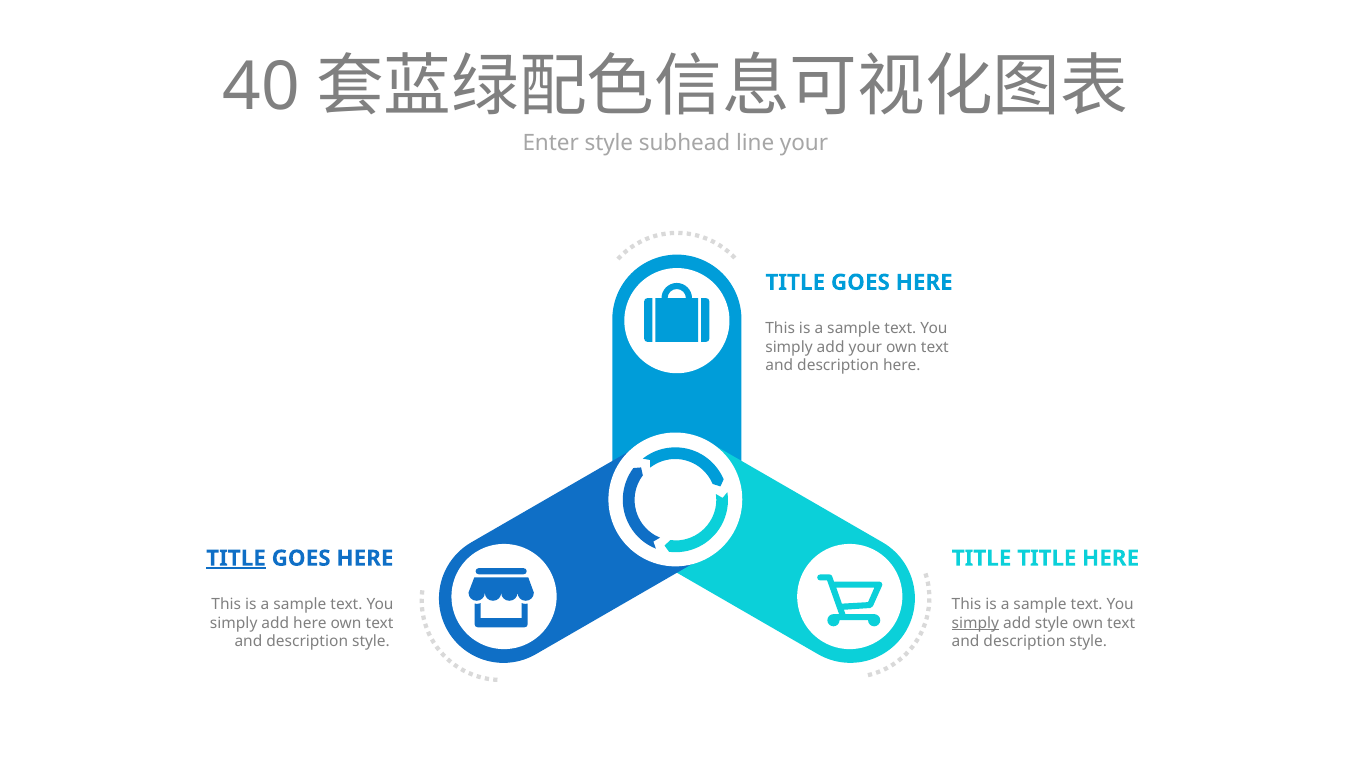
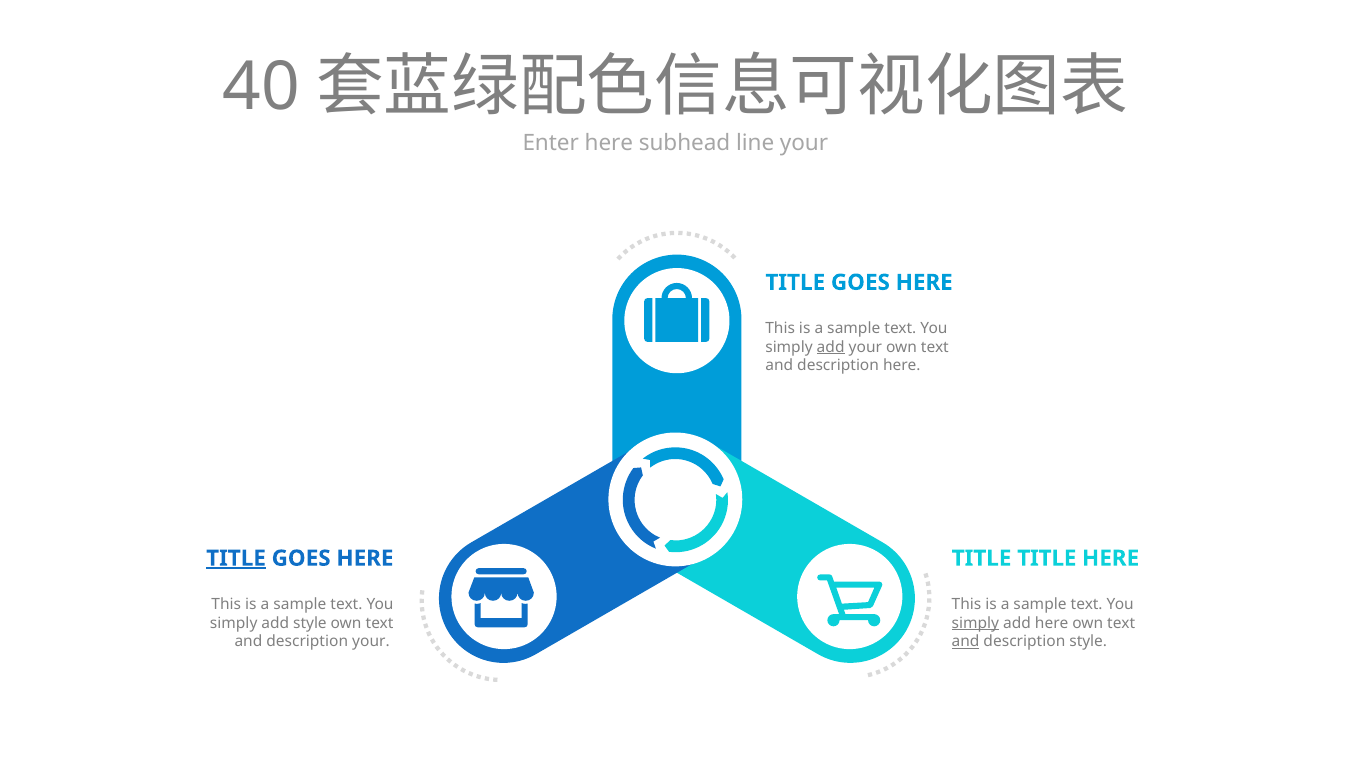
Enter style: style -> here
add at (831, 347) underline: none -> present
add here: here -> style
add style: style -> here
style at (371, 642): style -> your
and at (966, 642) underline: none -> present
